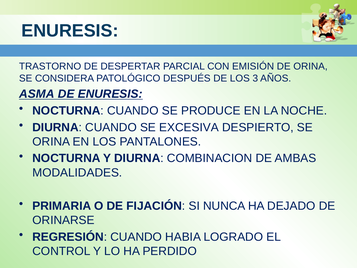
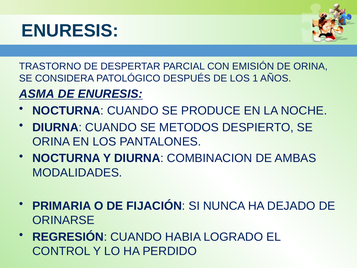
3: 3 -> 1
EXCESIVA: EXCESIVA -> METODOS
